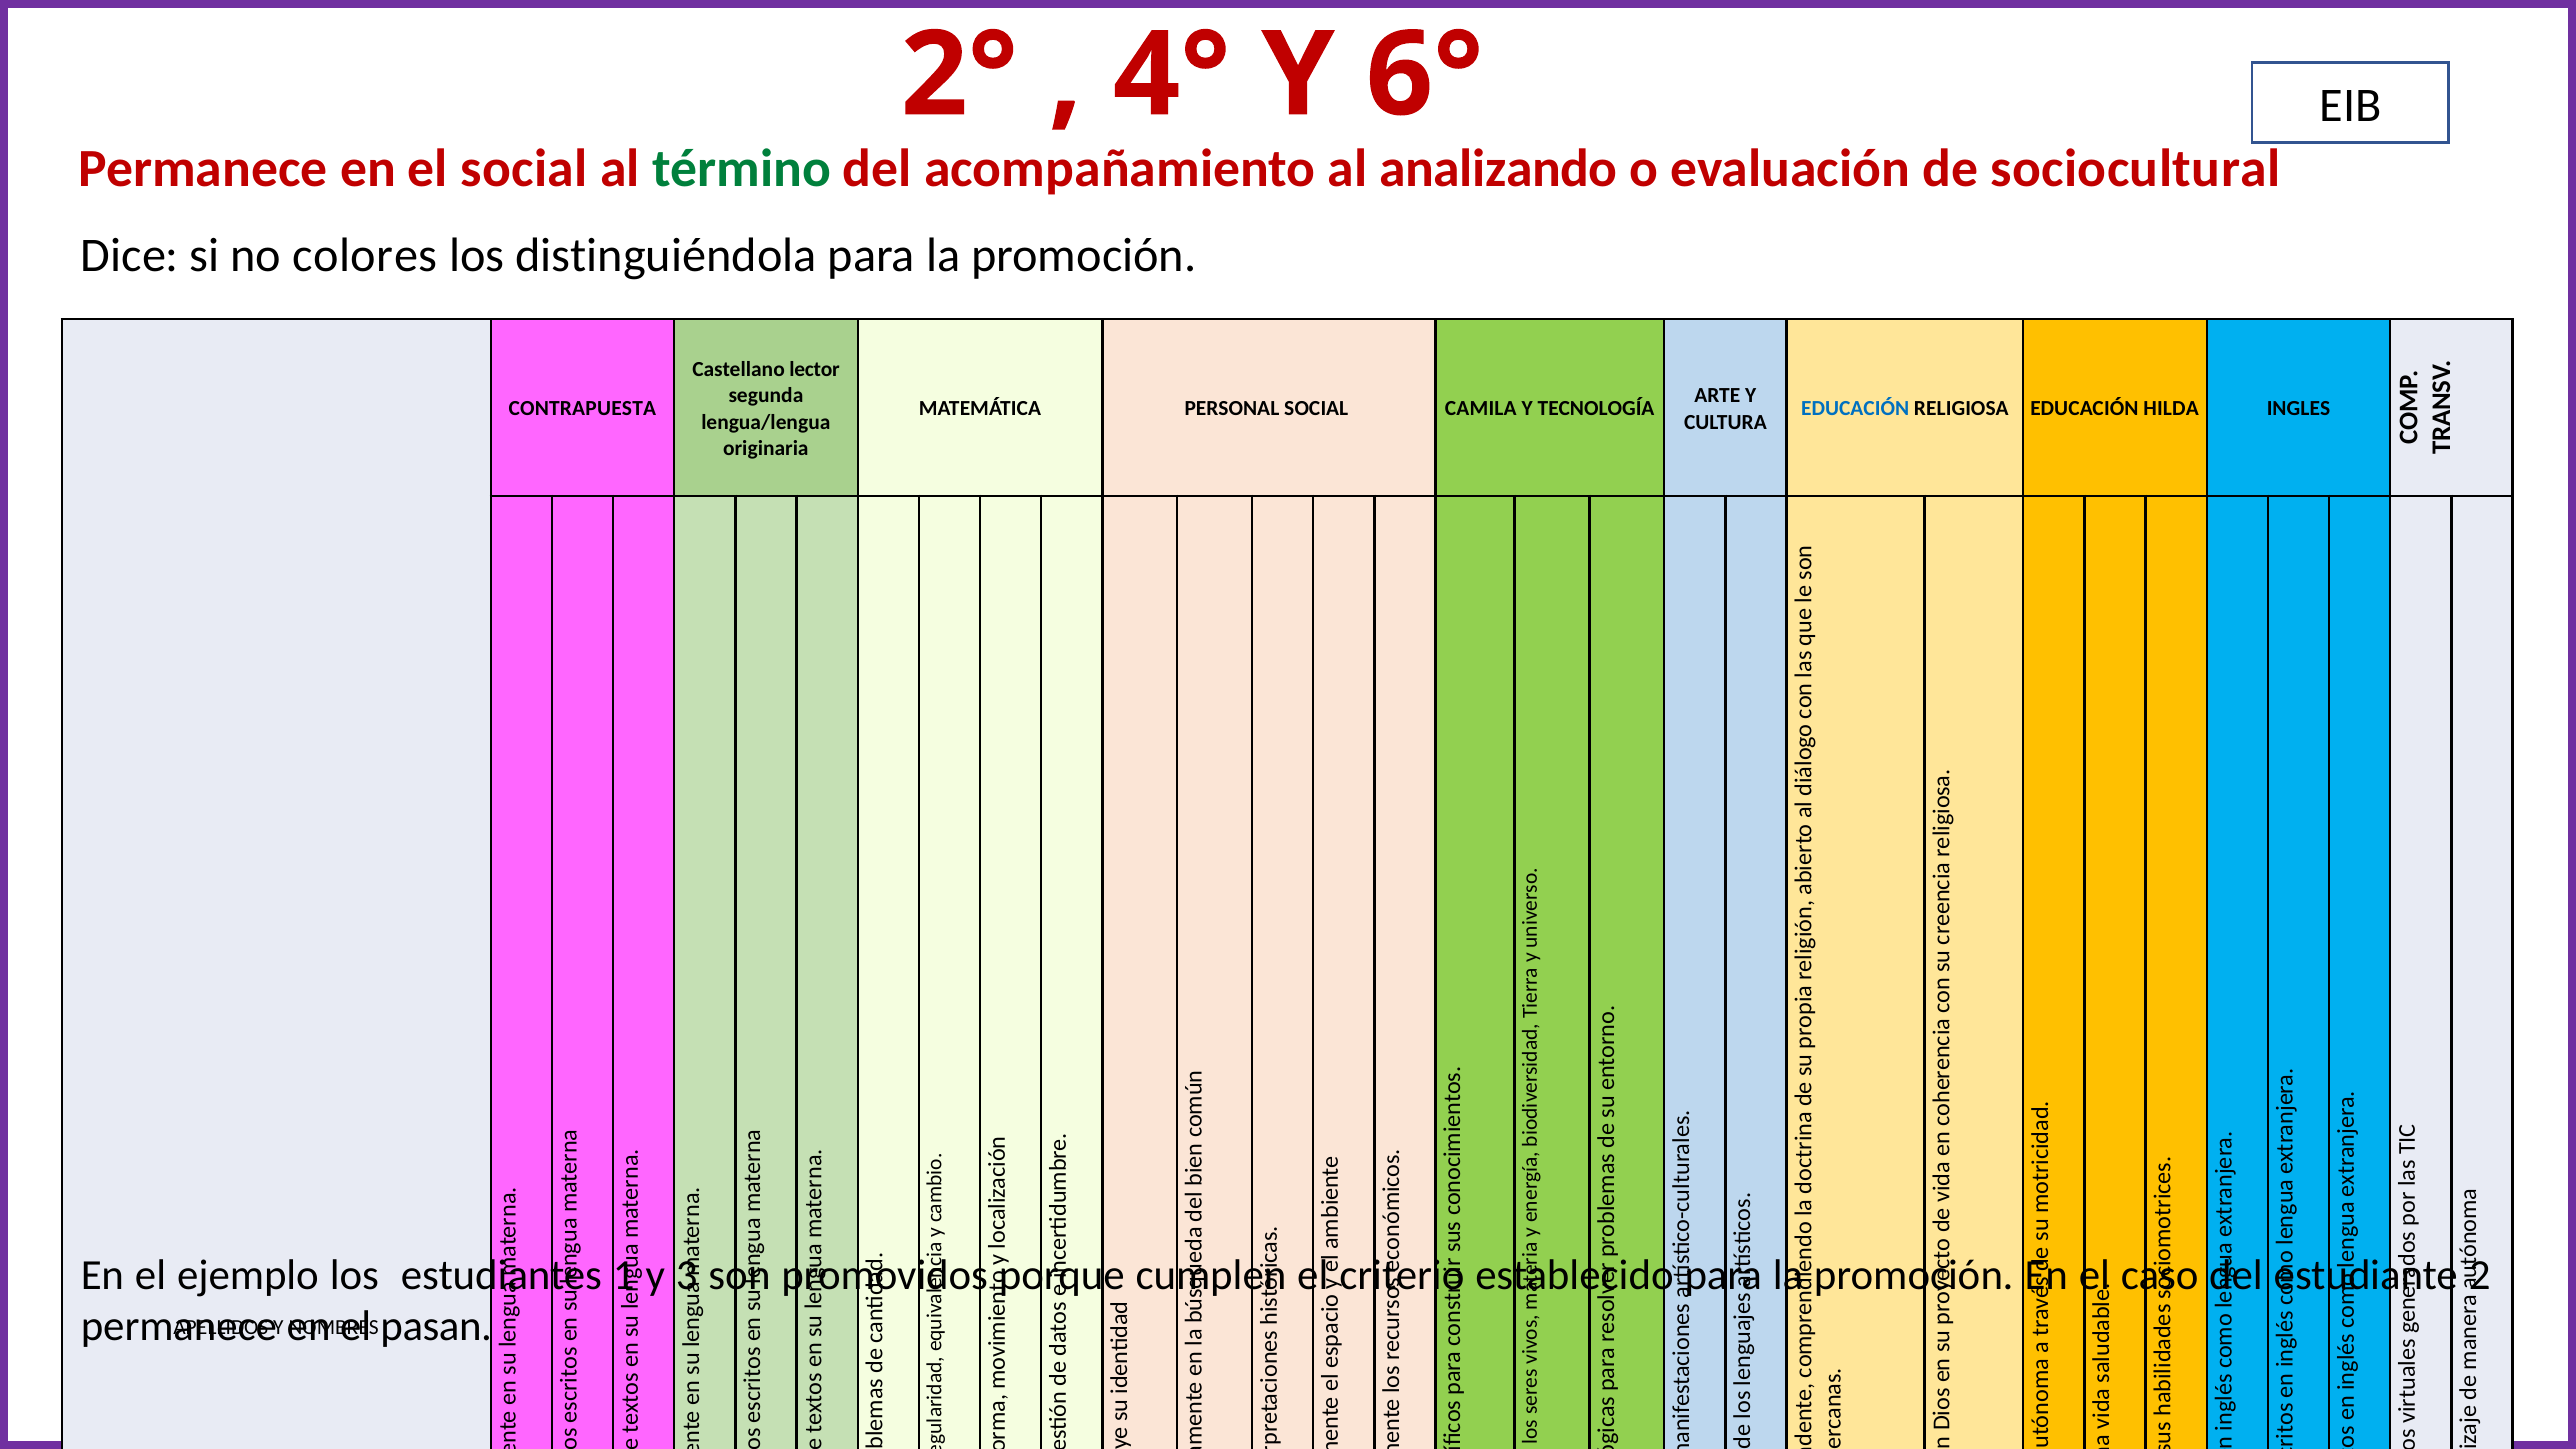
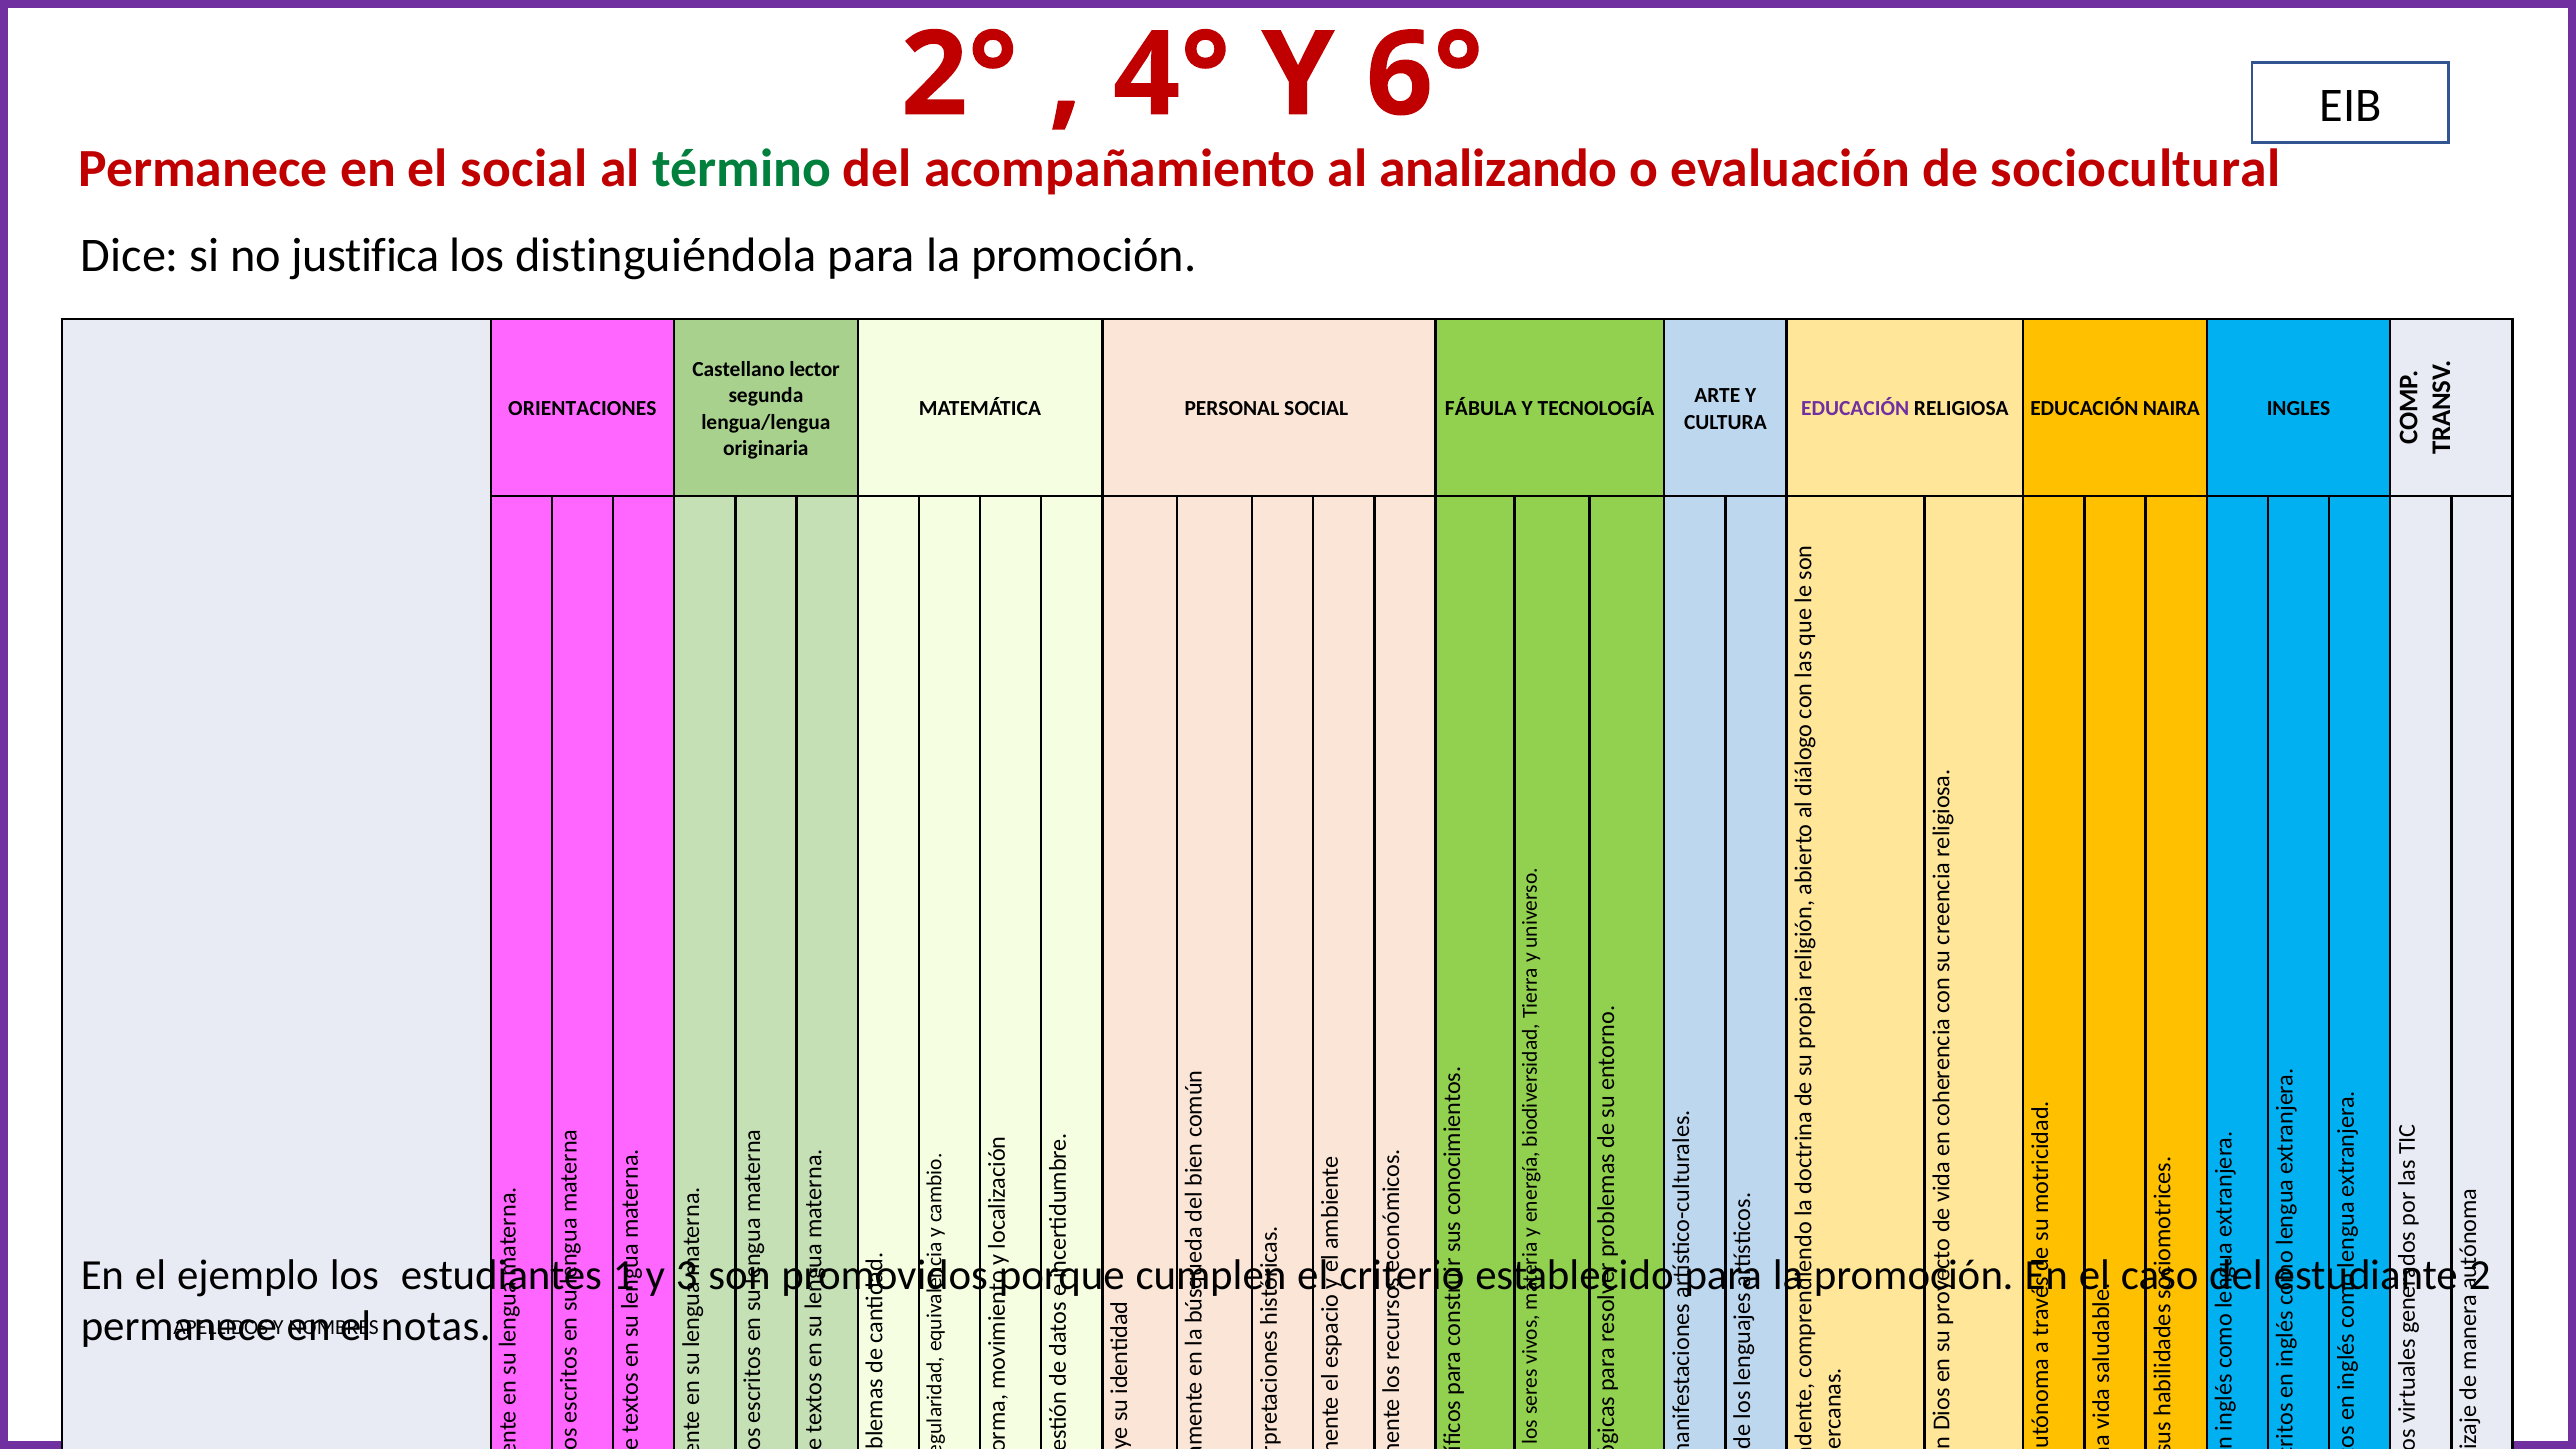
colores: colores -> justifica
CONTRAPUESTA: CONTRAPUESTA -> ORIENTACIONES
CAMILA: CAMILA -> FÁBULA
EDUCACIÓN at (1855, 409) colour: blue -> purple
HILDA: HILDA -> NAIRA
pasan: pasan -> notas
